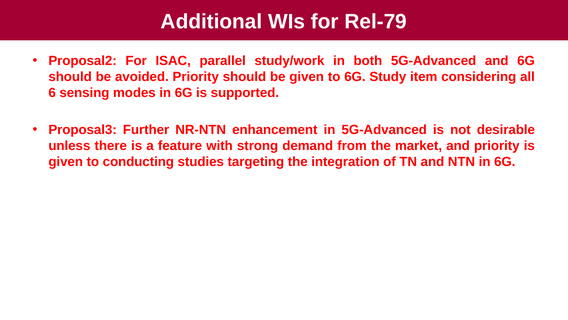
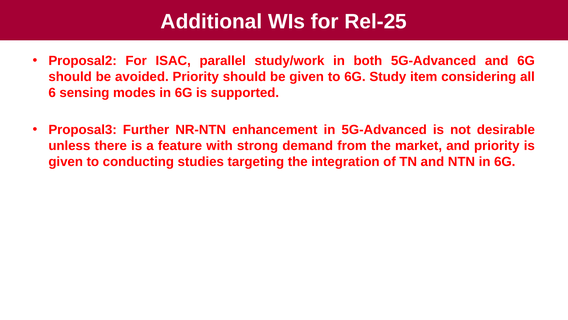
Rel-79: Rel-79 -> Rel-25
